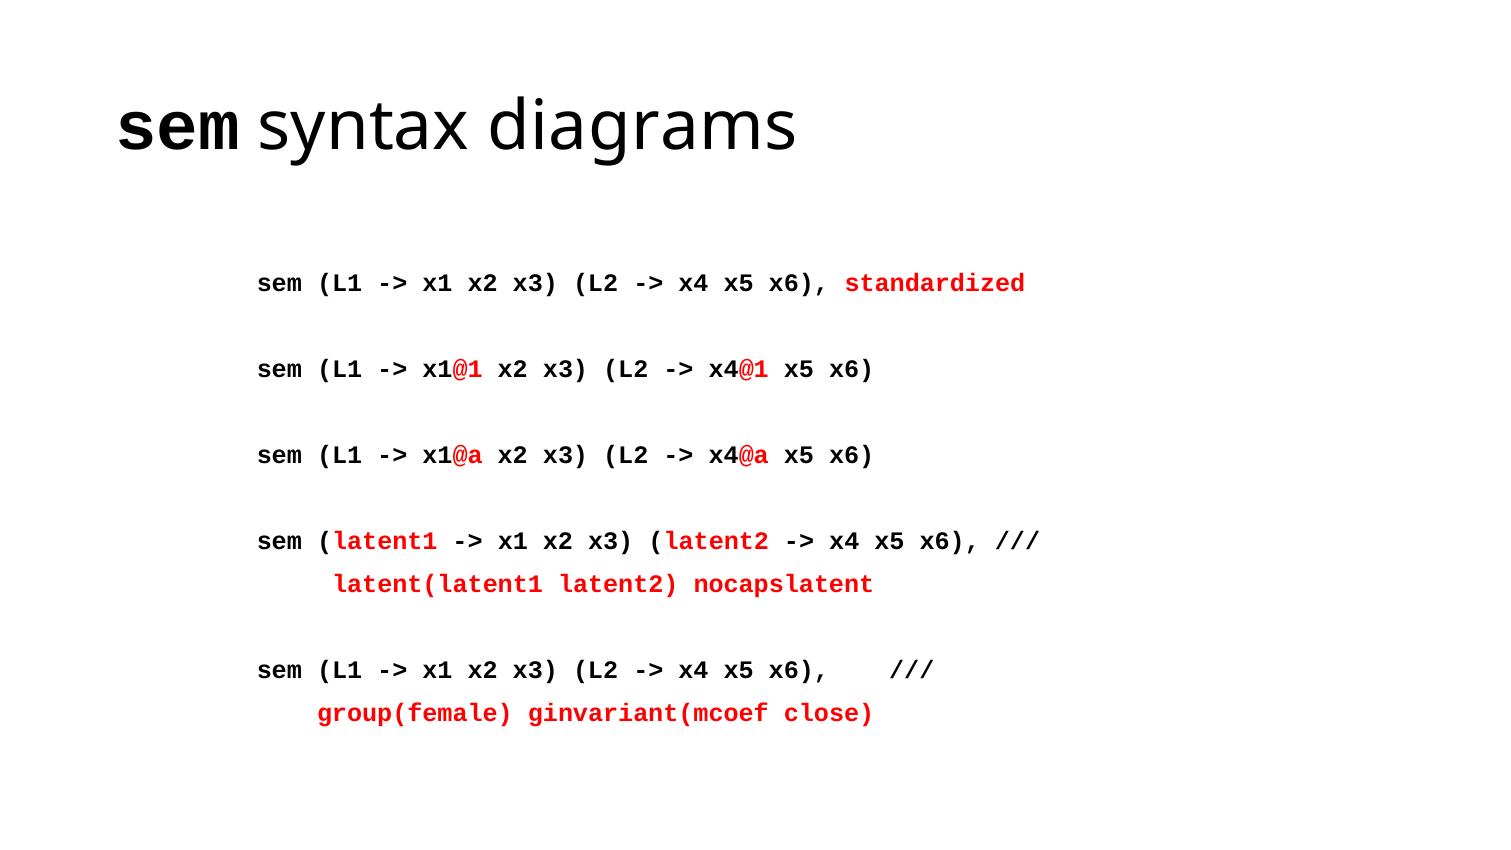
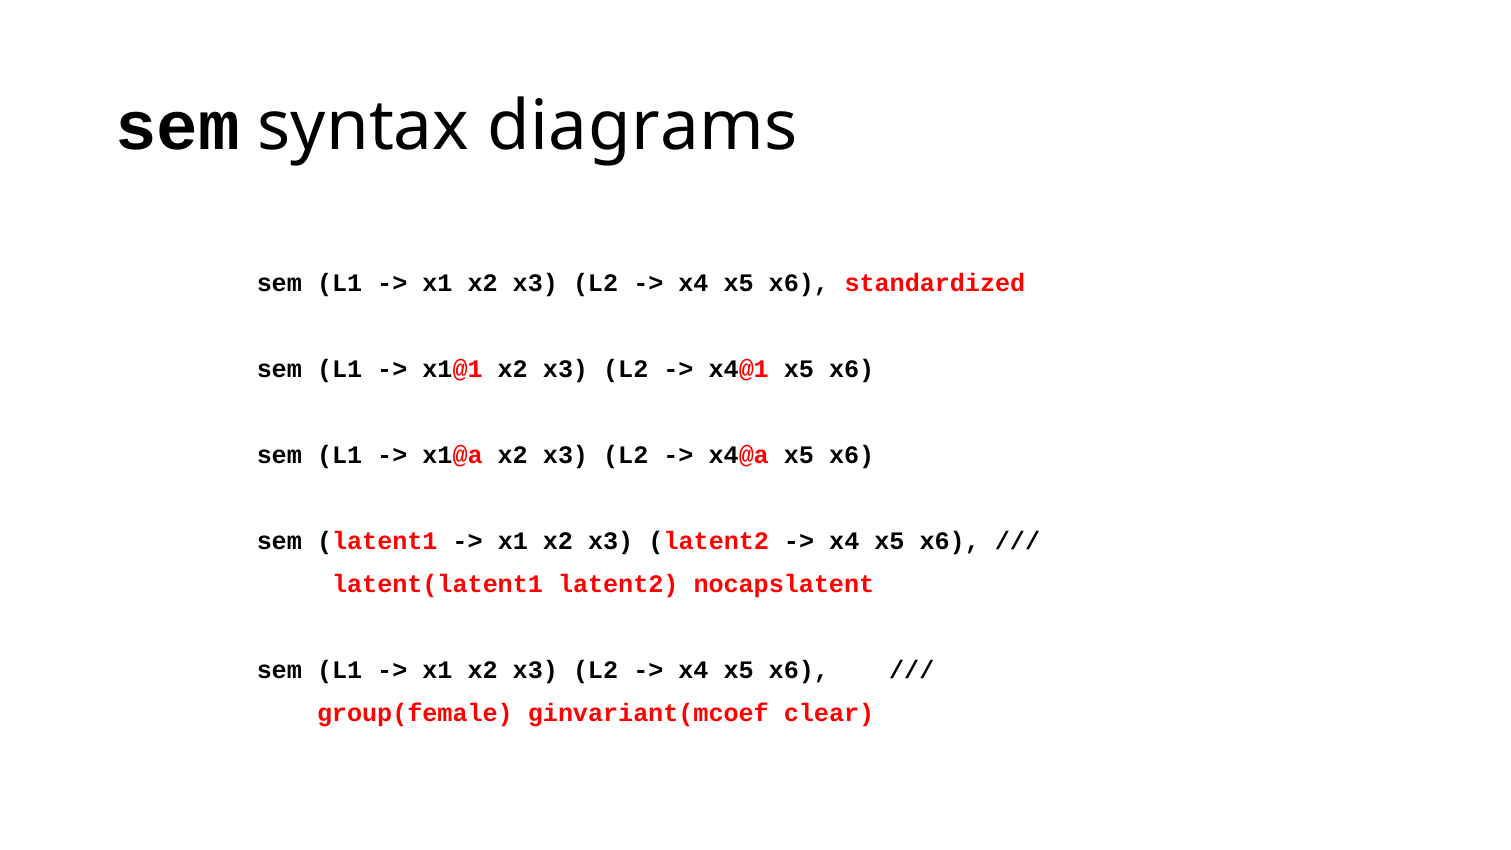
close: close -> clear
